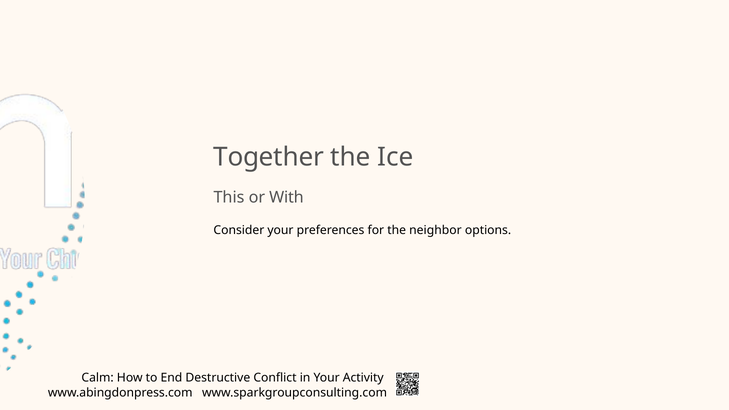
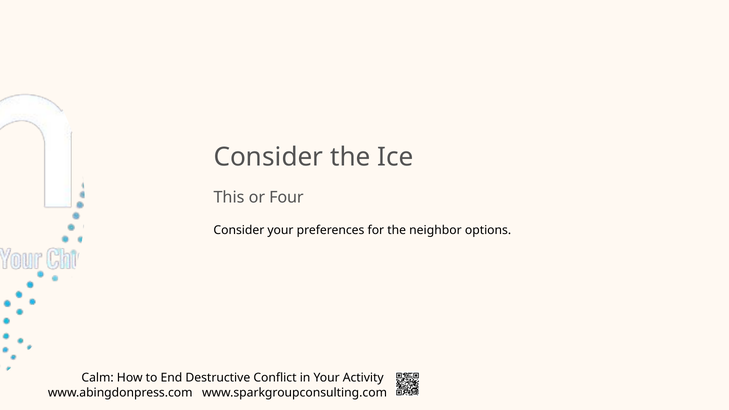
Together at (269, 157): Together -> Consider
With: With -> Four
